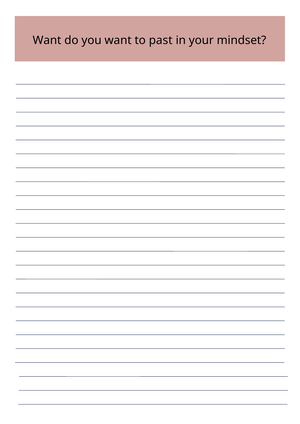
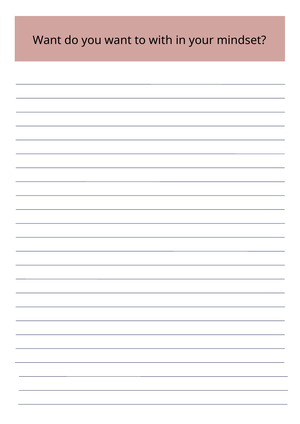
past: past -> with
